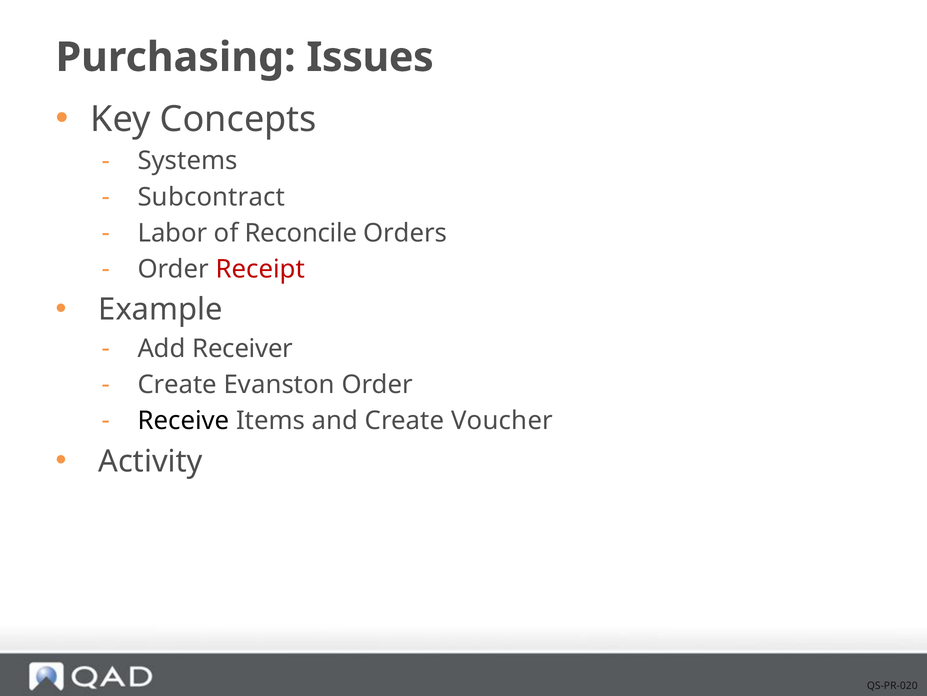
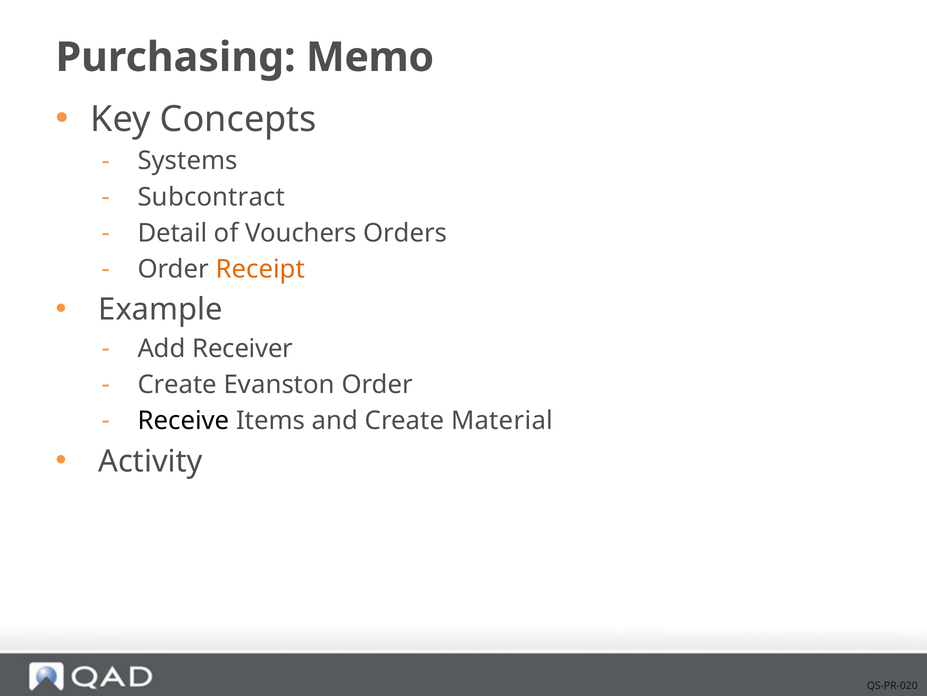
Issues: Issues -> Memo
Labor: Labor -> Detail
Reconcile: Reconcile -> Vouchers
Receipt colour: red -> orange
Voucher: Voucher -> Material
